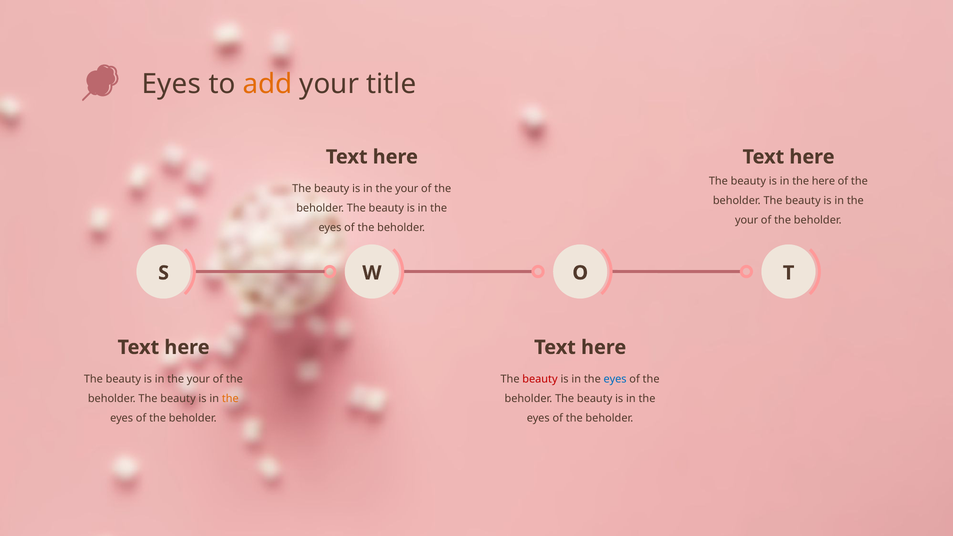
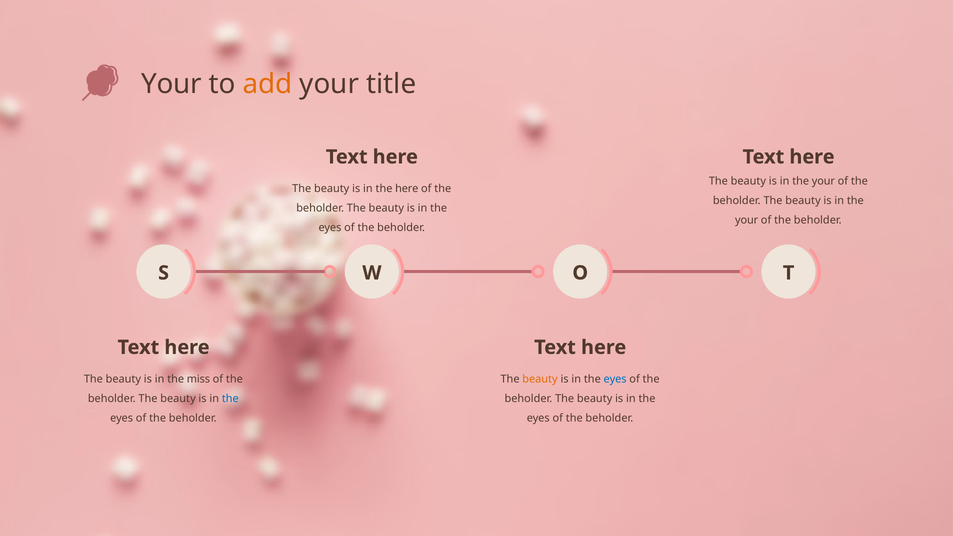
Eyes at (171, 84): Eyes -> Your
here at (823, 181): here -> your
your at (407, 188): your -> here
your at (198, 379): your -> miss
beauty at (540, 379) colour: red -> orange
the at (230, 399) colour: orange -> blue
